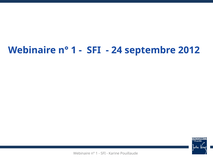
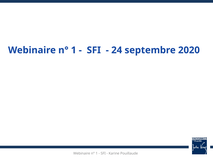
2012: 2012 -> 2020
